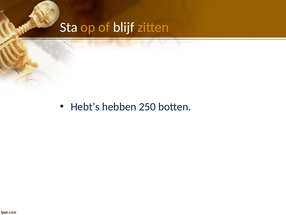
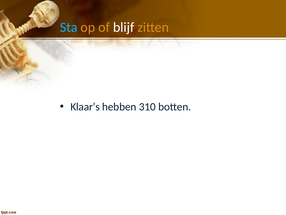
Sta colour: white -> light blue
Hebt’s: Hebt’s -> Klaar’s
250: 250 -> 310
